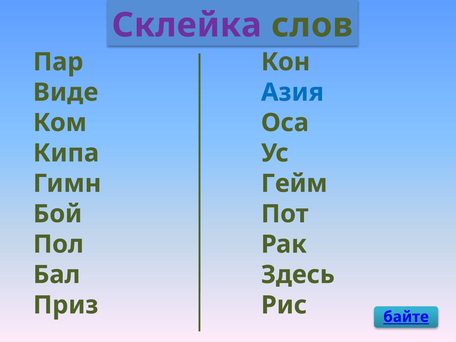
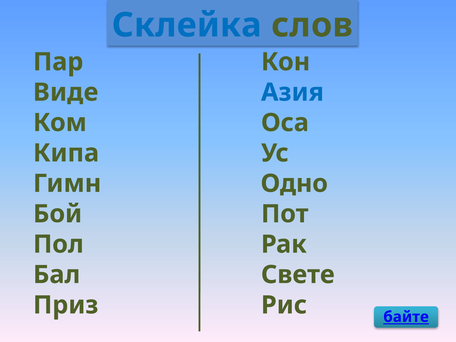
Склейка colour: purple -> blue
Гейм: Гейм -> Одно
Здесь: Здесь -> Свете
